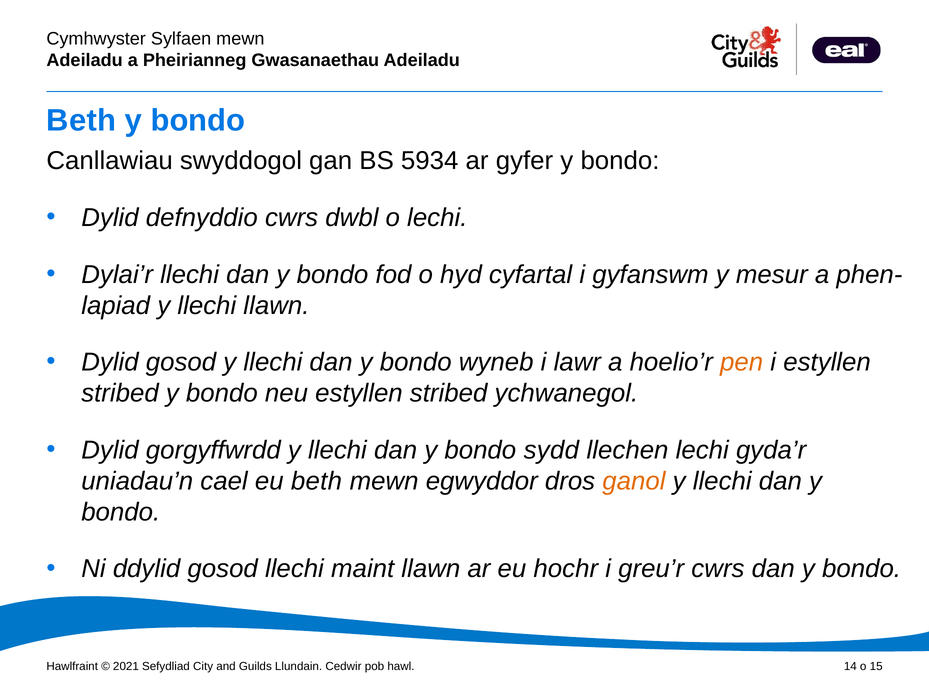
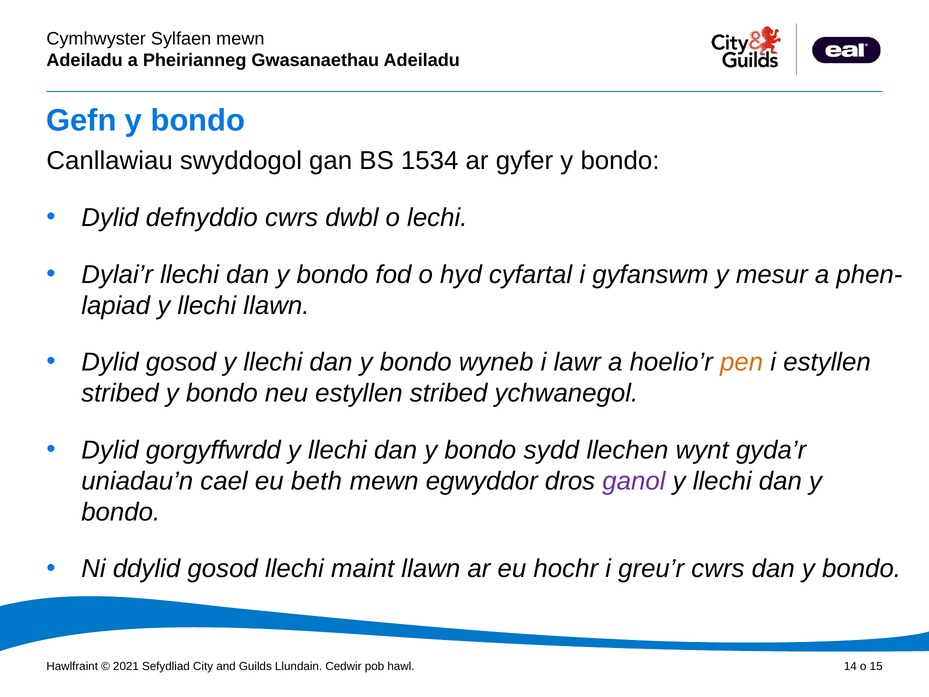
Beth at (81, 120): Beth -> Gefn
5934: 5934 -> 1534
llechen lechi: lechi -> wynt
ganol colour: orange -> purple
